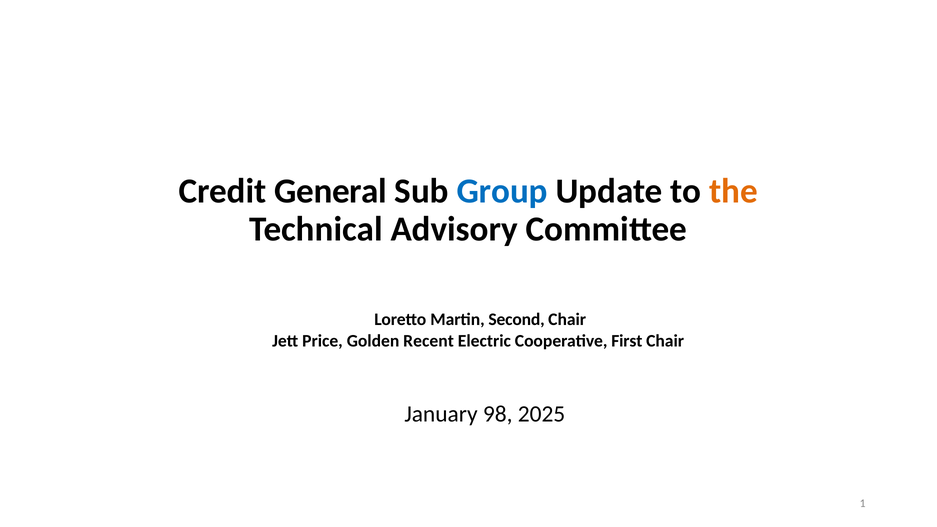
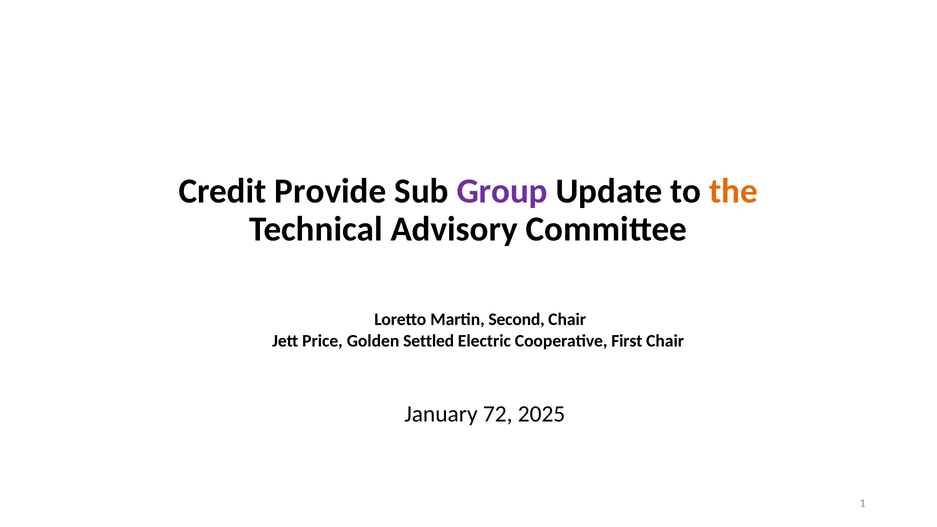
General: General -> Provide
Group colour: blue -> purple
Recent: Recent -> Settled
98: 98 -> 72
